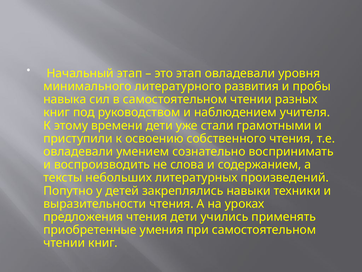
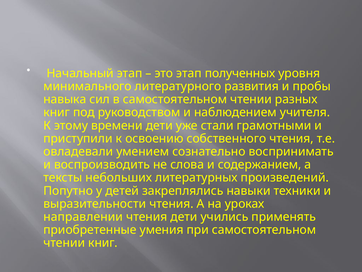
этап овладевали: овладевали -> полученных
предложения: предложения -> направлении
